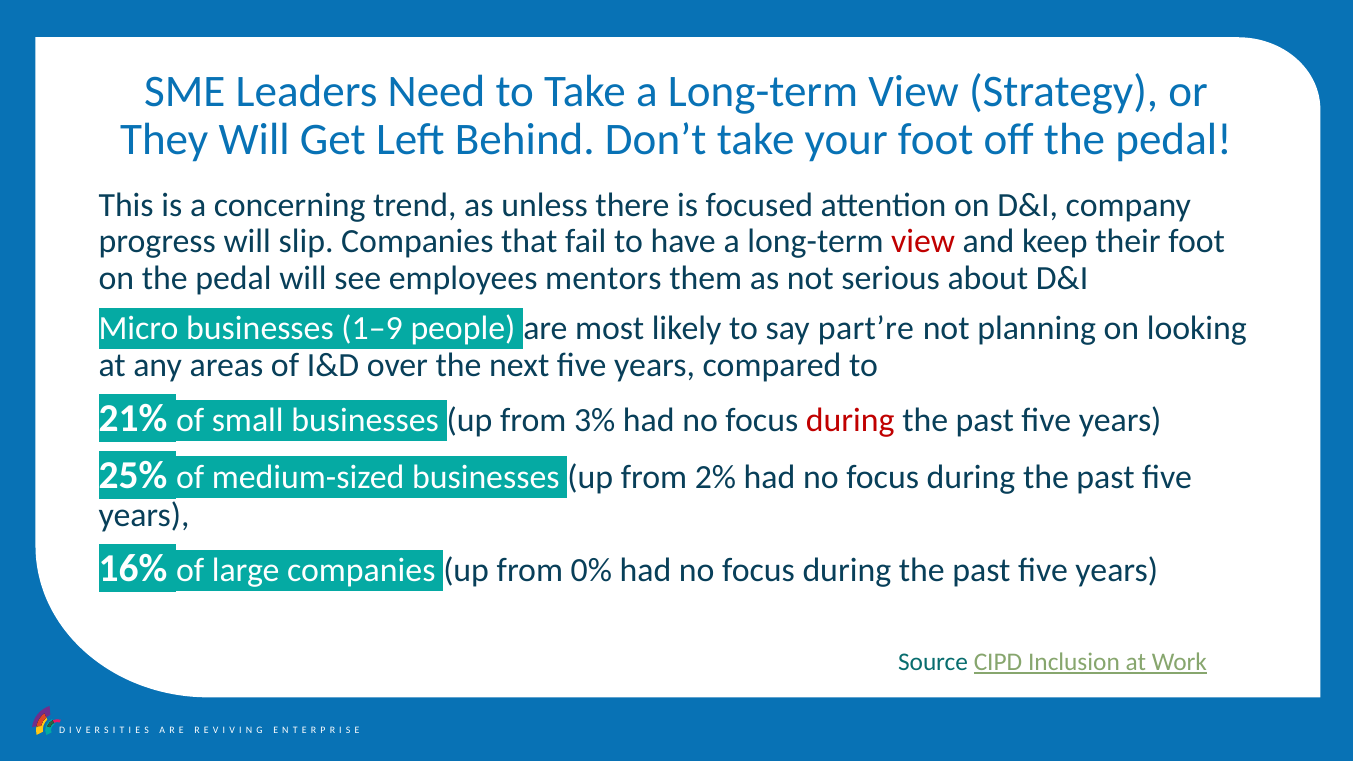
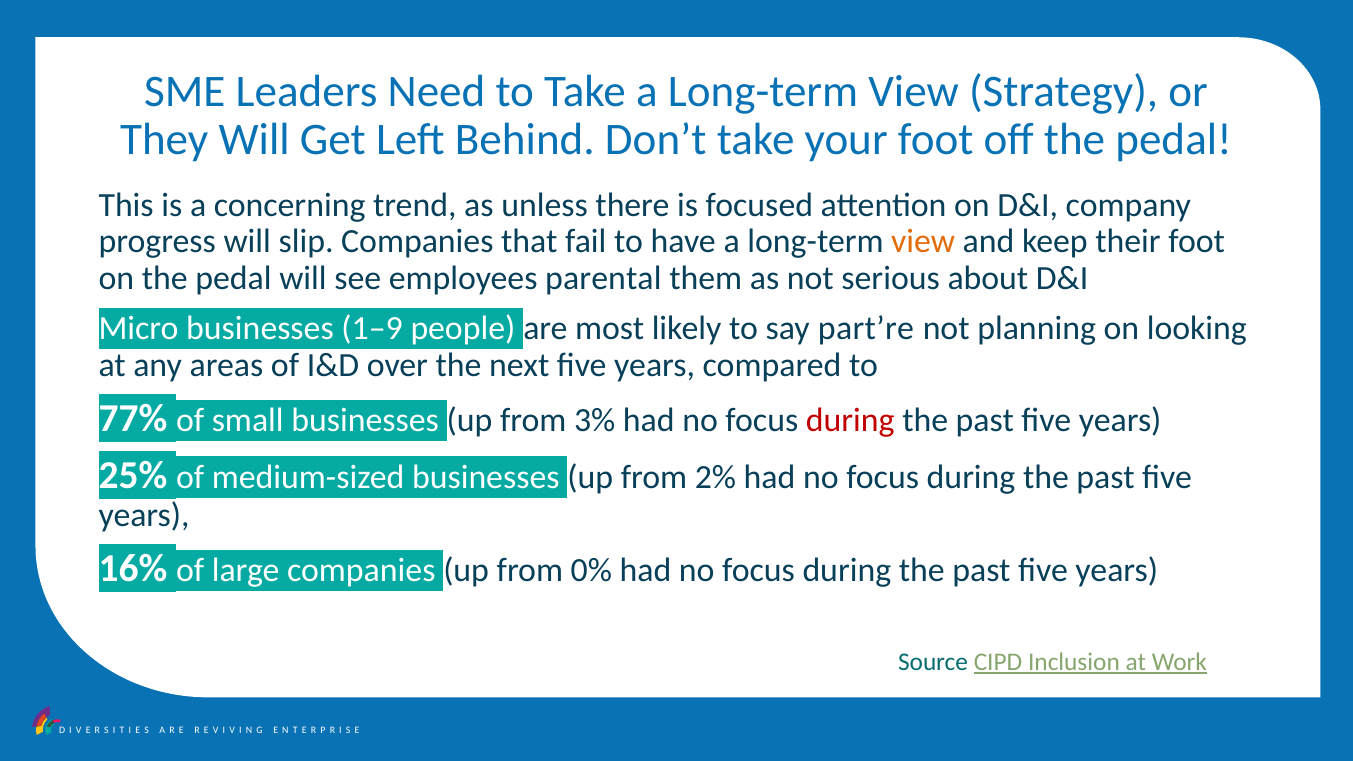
view at (923, 242) colour: red -> orange
mentors: mentors -> parental
21%: 21% -> 77%
